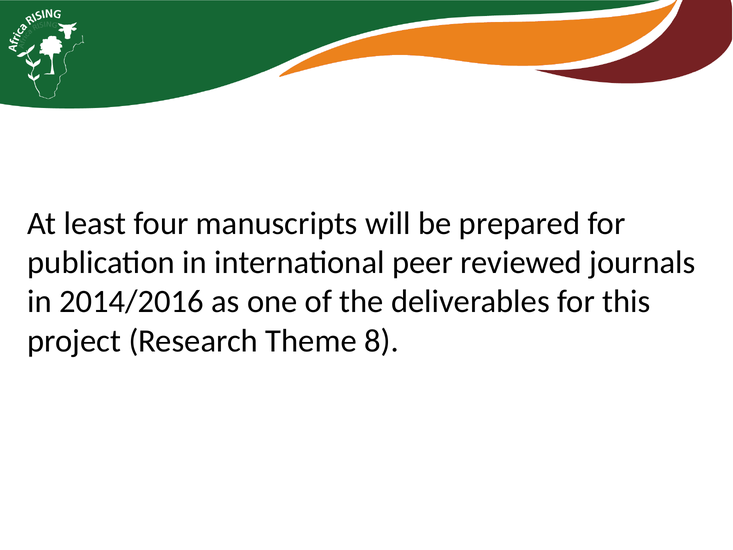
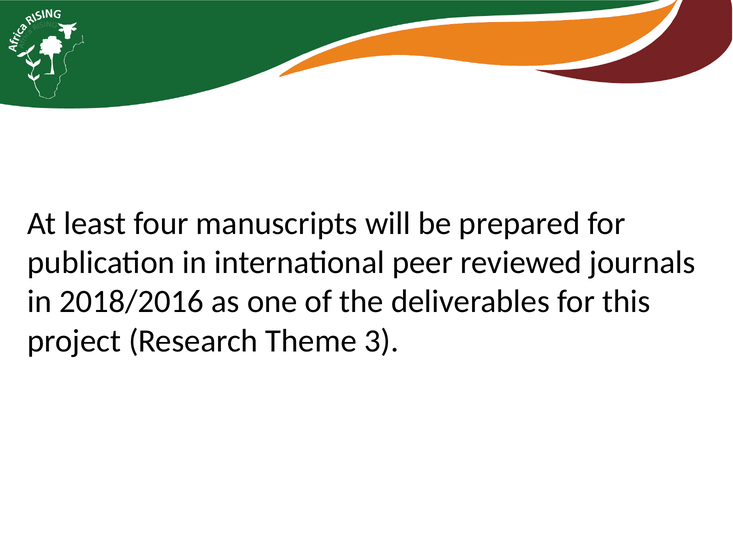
2014/2016: 2014/2016 -> 2018/2016
8: 8 -> 3
